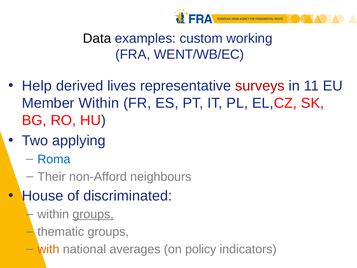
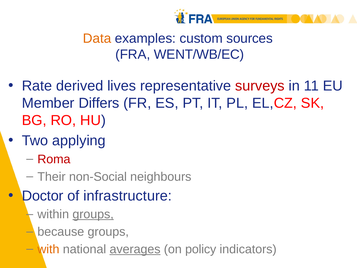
Data colour: black -> orange
working: working -> sources
Help: Help -> Rate
Member Within: Within -> Differs
Roma colour: blue -> red
non-Afford: non-Afford -> non-Social
House: House -> Doctor
discriminated: discriminated -> infrastructure
thematic: thematic -> because
averages underline: none -> present
